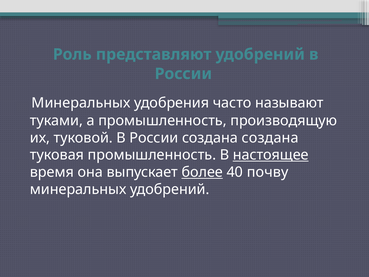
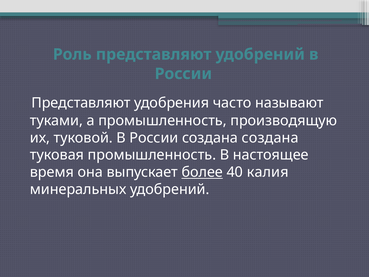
Минеральных at (81, 103): Минеральных -> Представляют
настоящее underline: present -> none
почву: почву -> калия
